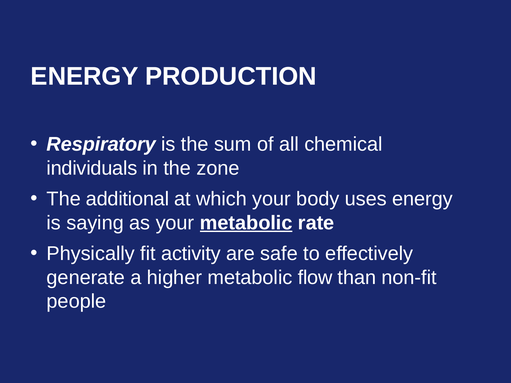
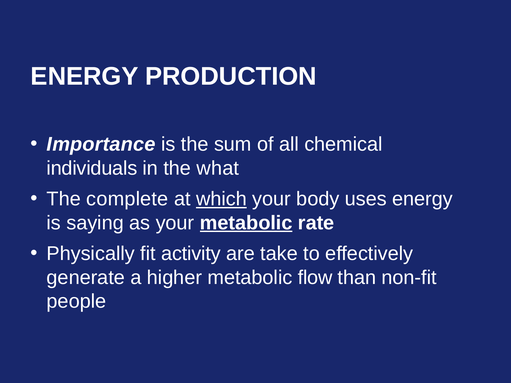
Respiratory: Respiratory -> Importance
zone: zone -> what
additional: additional -> complete
which underline: none -> present
safe: safe -> take
